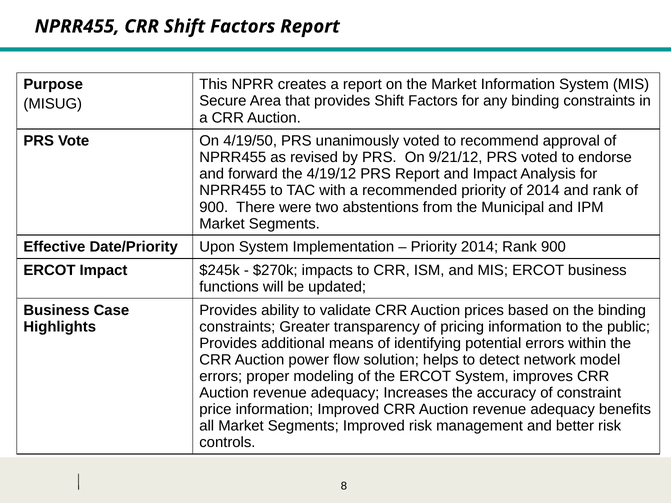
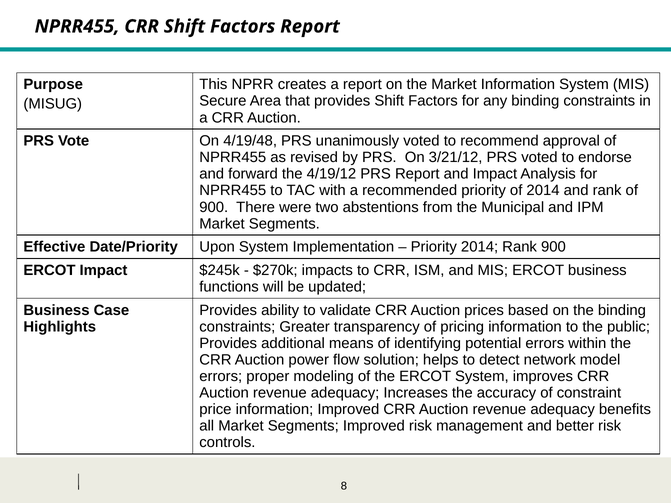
4/19/50: 4/19/50 -> 4/19/48
9/21/12: 9/21/12 -> 3/21/12
